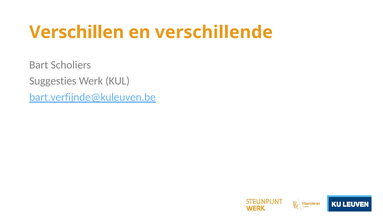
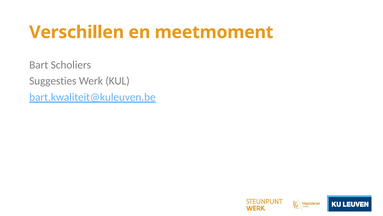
verschillende: verschillende -> meetmoment
bart.verfijnde@kuleuven.be: bart.verfijnde@kuleuven.be -> bart.kwaliteit@kuleuven.be
